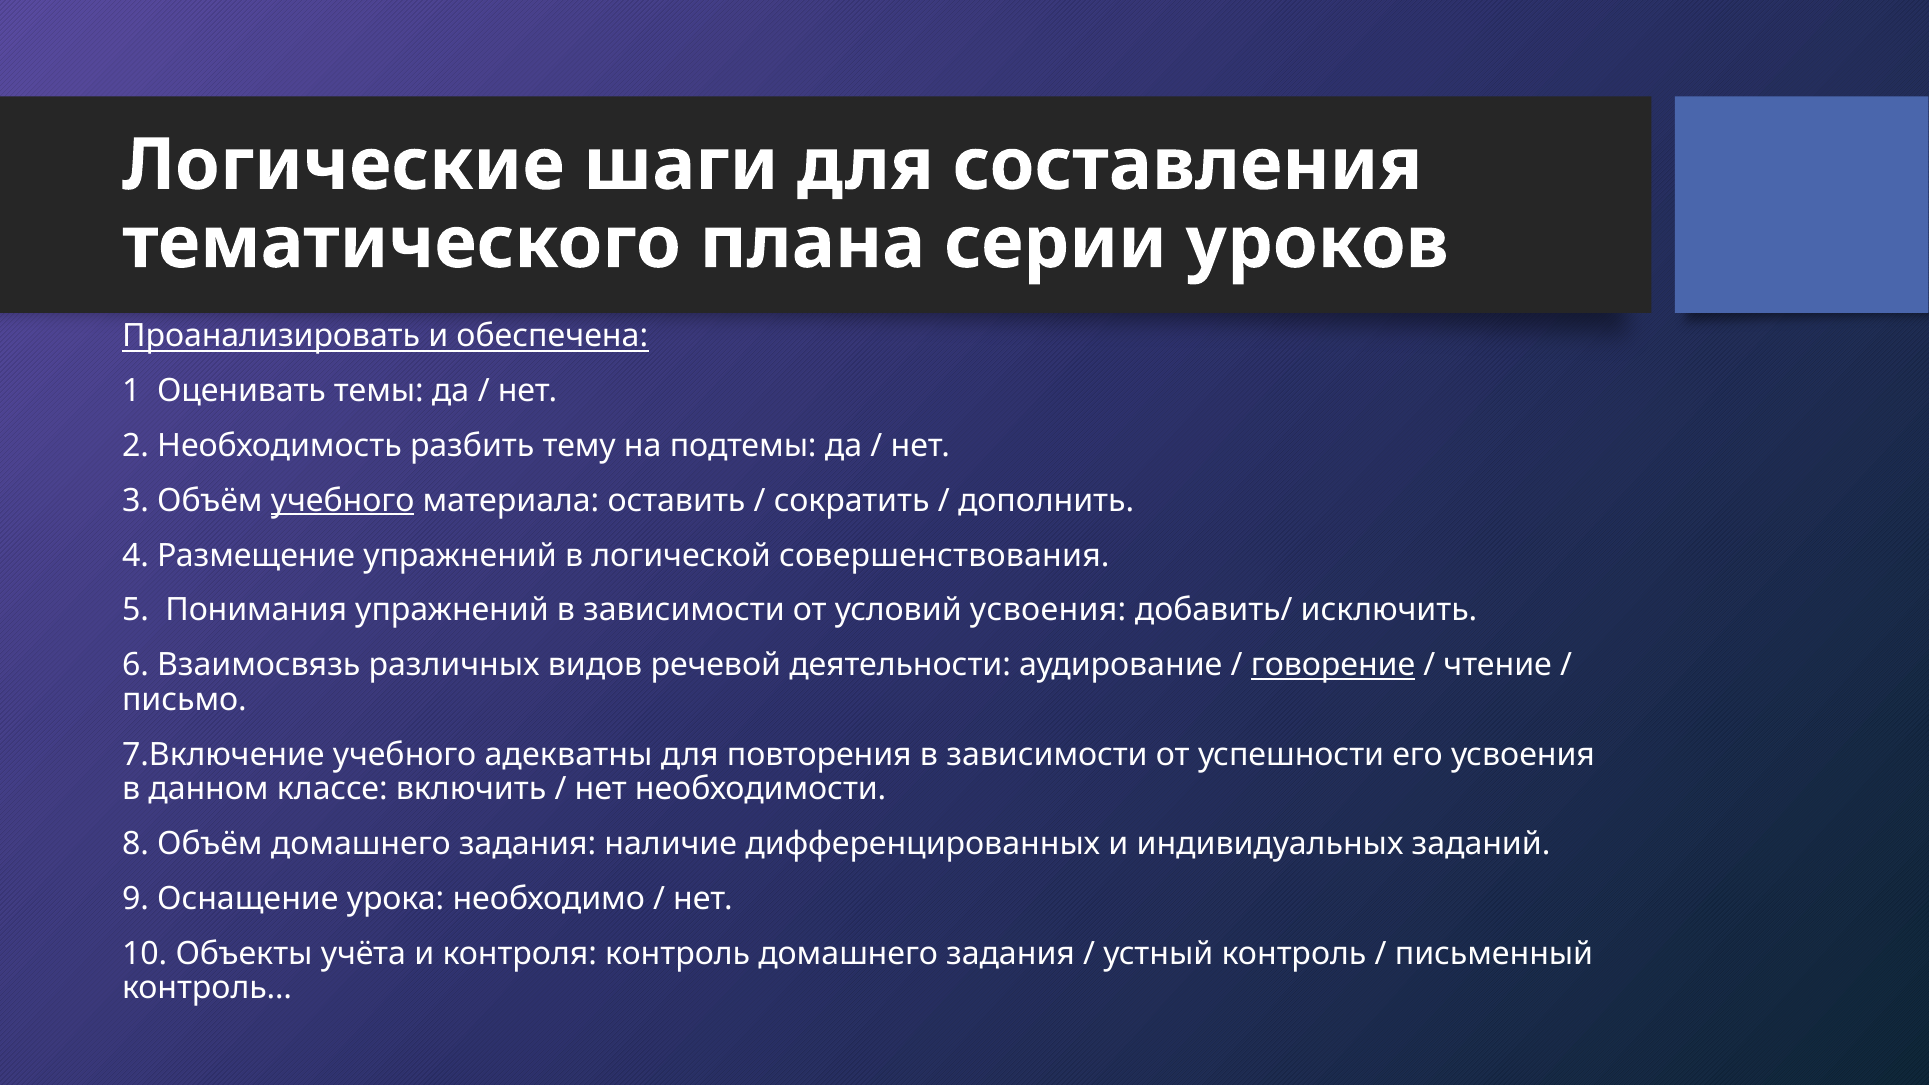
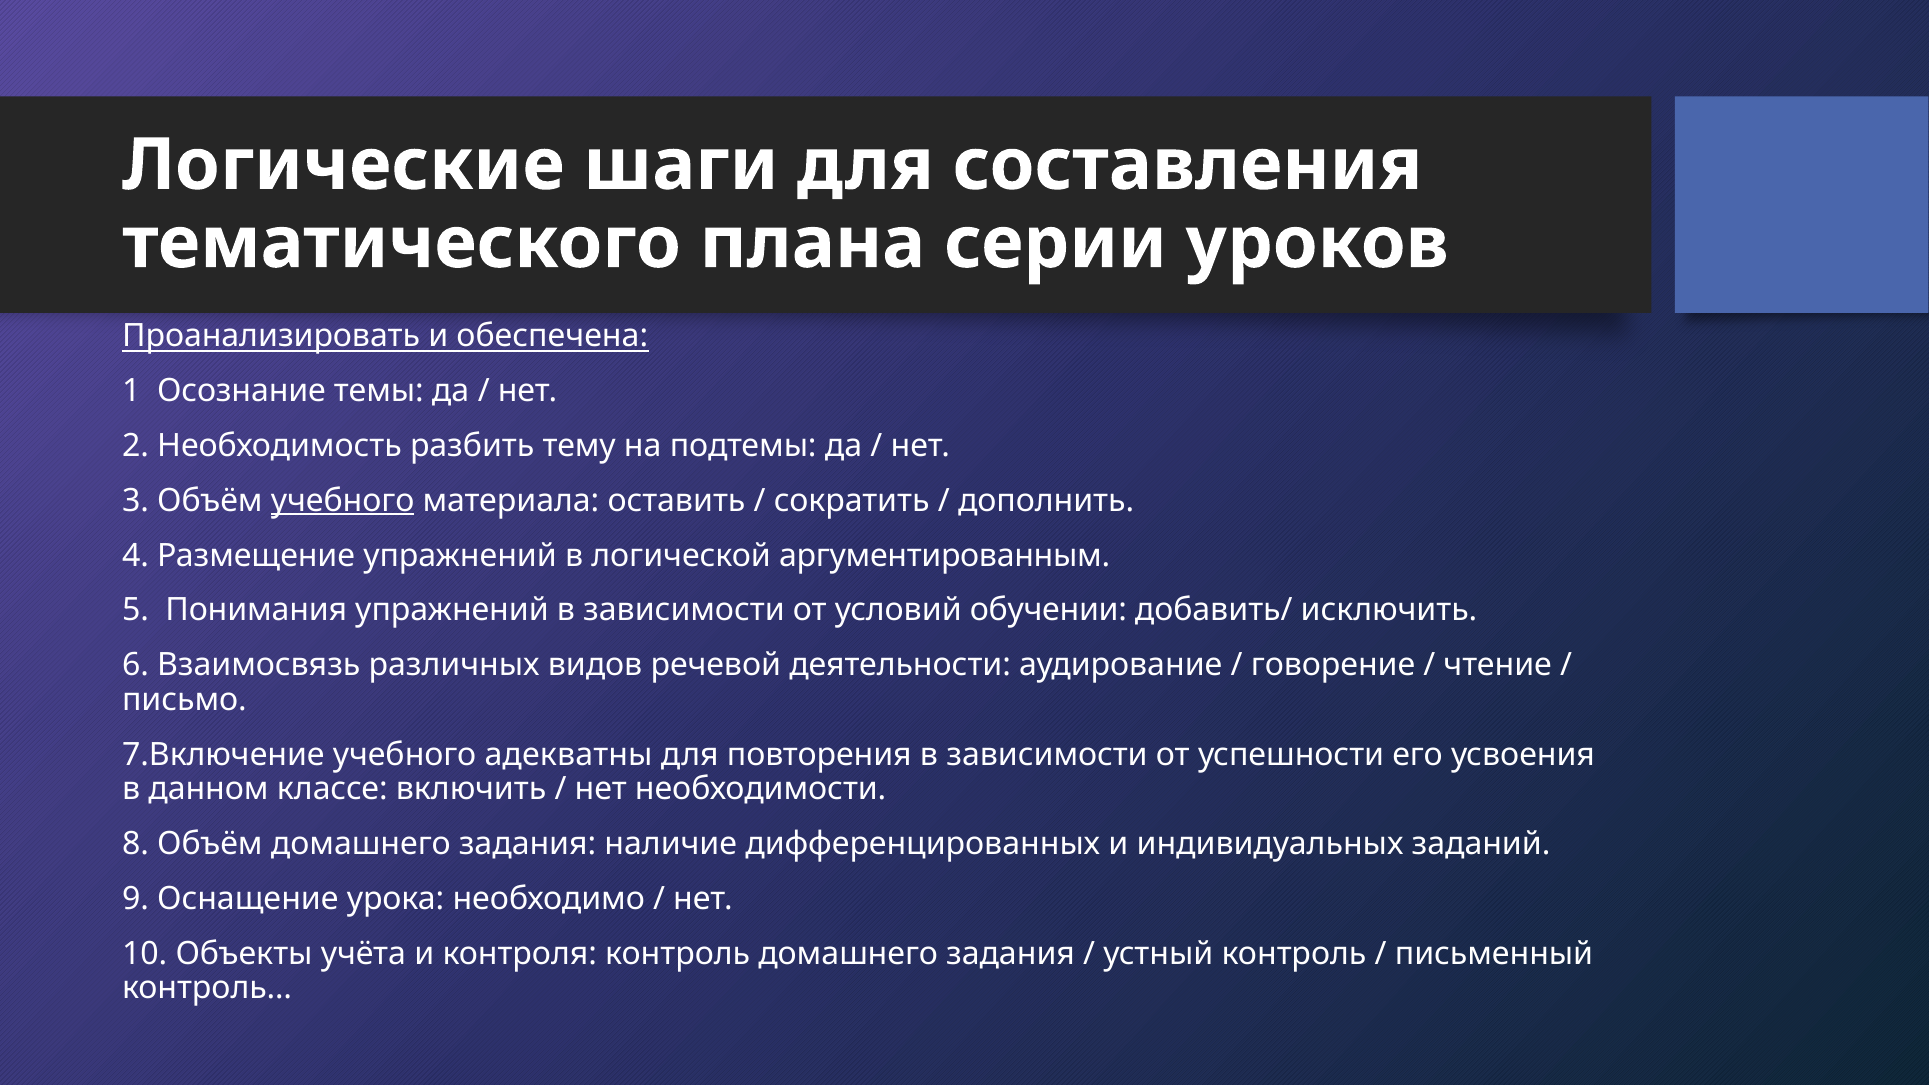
Оценивать: Оценивать -> Осознание
совершенствования: совершенствования -> аргументированным
условий усвоения: усвоения -> обучении
говорение underline: present -> none
